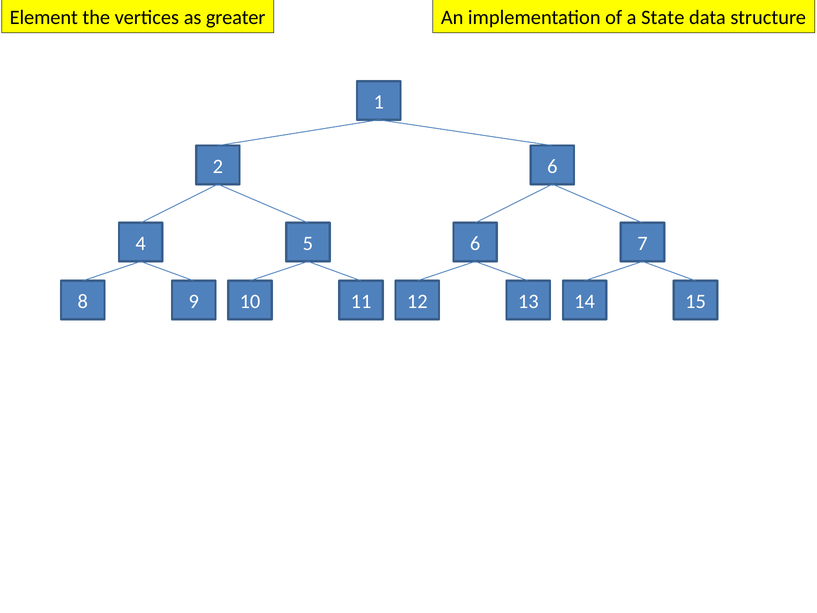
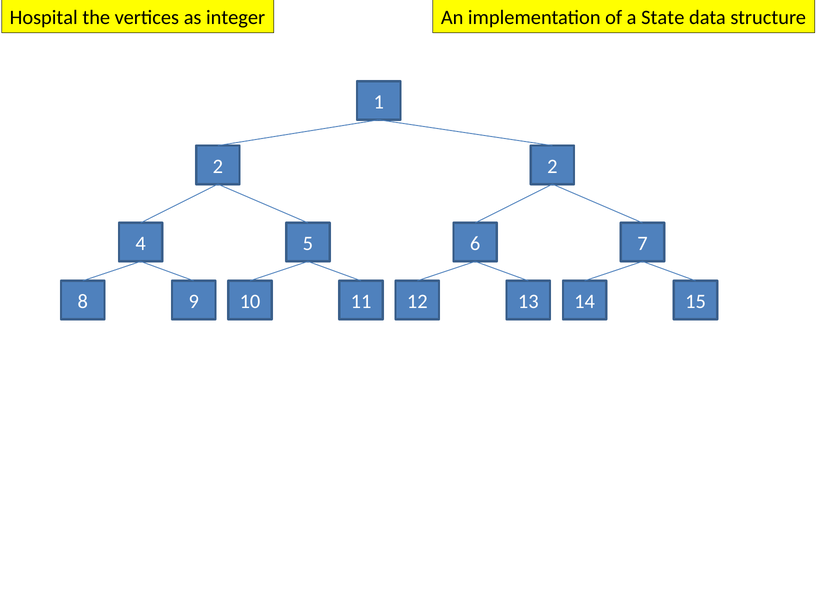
Element: Element -> Hospital
greater: greater -> integer
2 6: 6 -> 2
